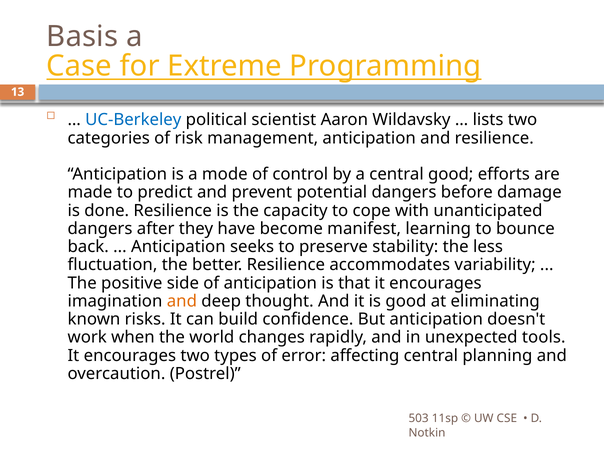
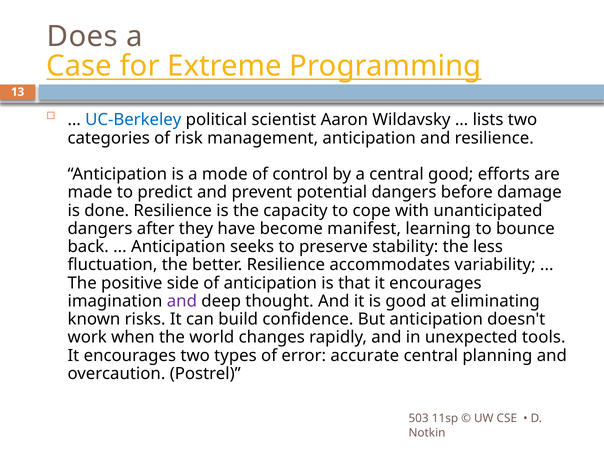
Basis: Basis -> Does
and at (182, 301) colour: orange -> purple
affecting: affecting -> accurate
